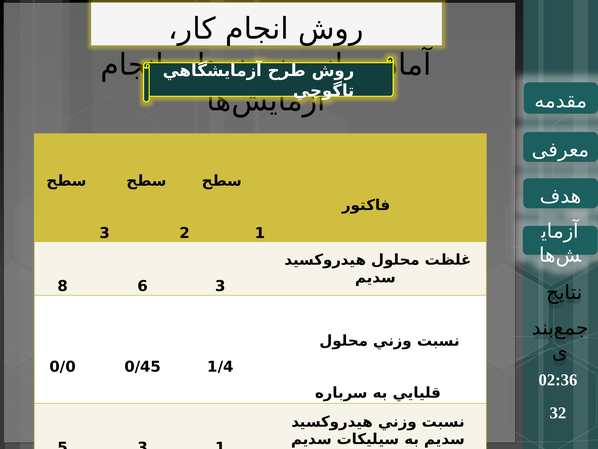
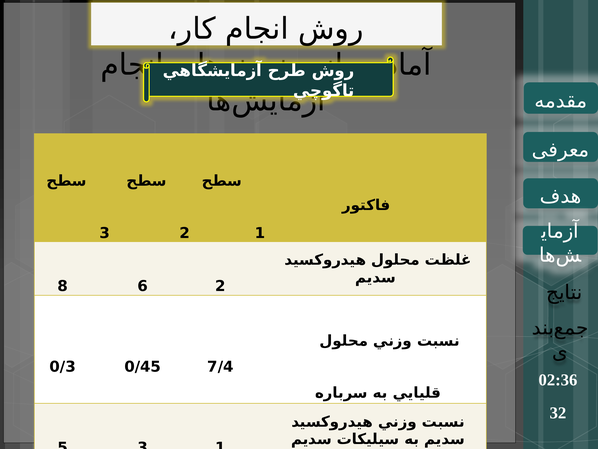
6 3: 3 -> 2
0/0: 0/0 -> 0/3
1/4: 1/4 -> 7/4
